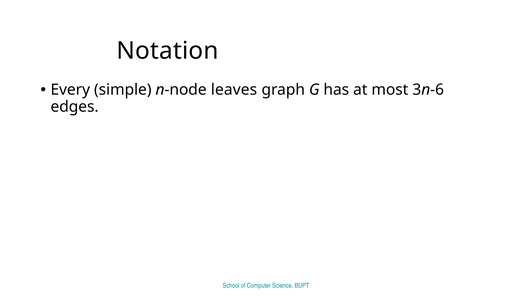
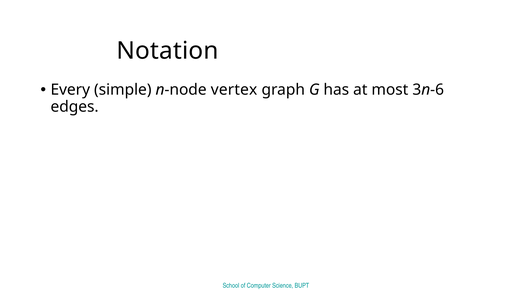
leaves: leaves -> vertex
